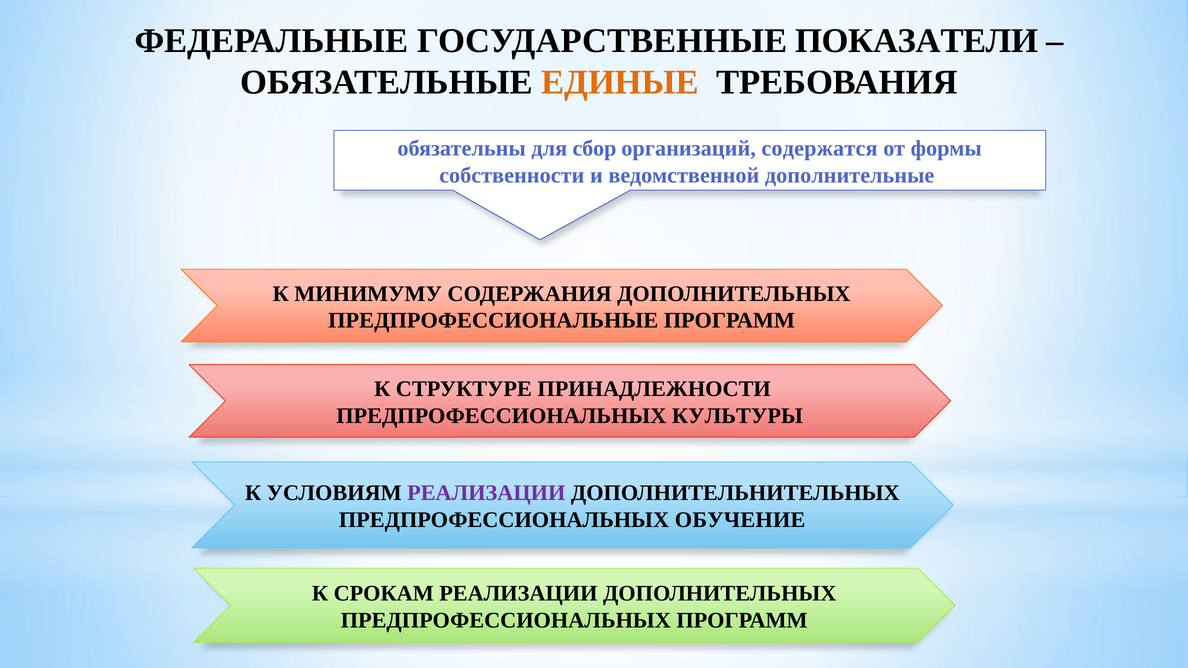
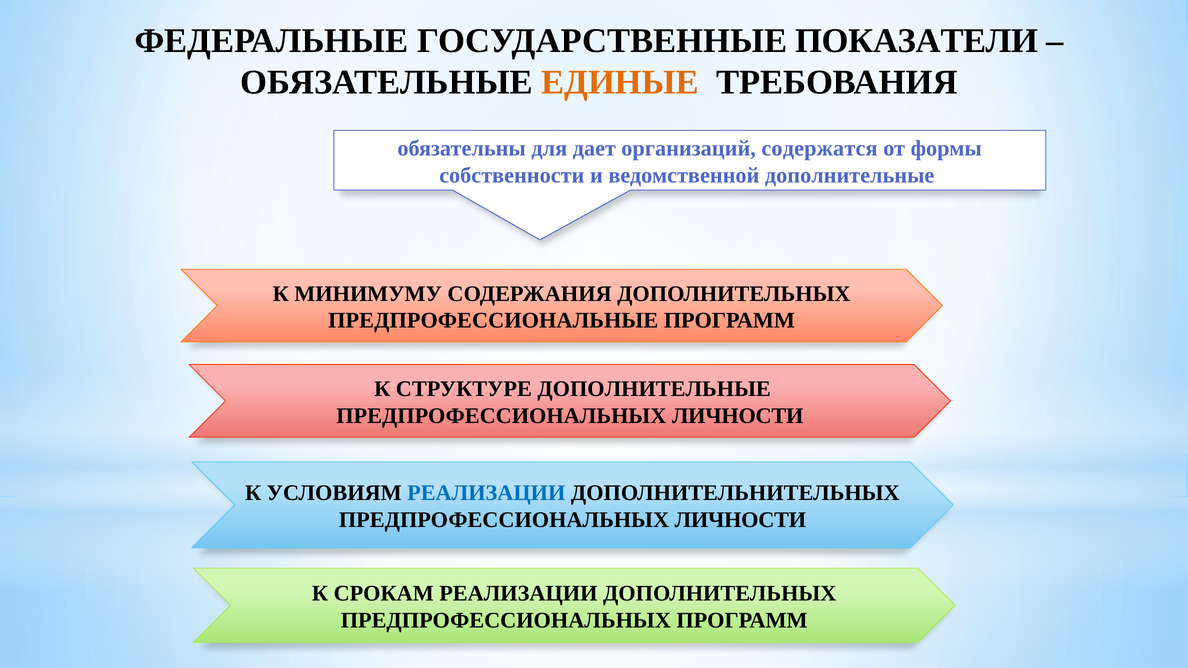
сбор: сбор -> дает
СТРУКТУРЕ ПРИНАДЛЕЖНОСТИ: ПРИНАДЛЕЖНОСТИ -> ДОПОЛНИТЕЛЬНЫЕ
КУЛЬТУРЫ at (737, 416): КУЛЬТУРЫ -> ЛИЧНОСТИ
РЕАЛИЗАЦИИ at (486, 493) colour: purple -> blue
ОБУЧЕНИЕ at (740, 520): ОБУЧЕНИЕ -> ЛИЧНОСТИ
